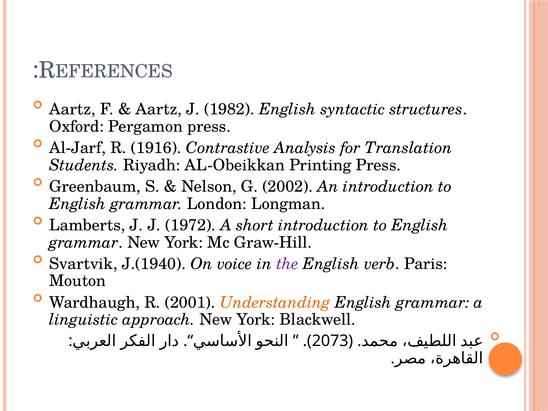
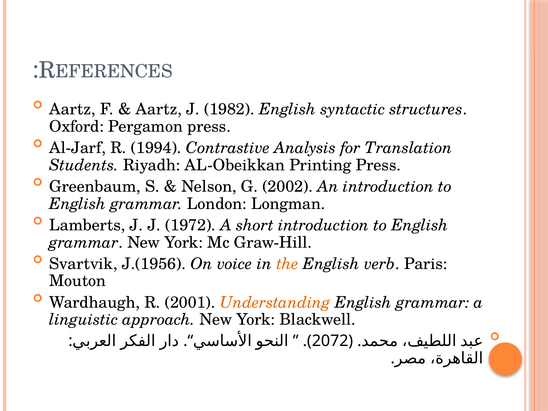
1916: 1916 -> 1994
J.(1940: J.(1940 -> J.(1956
the colour: purple -> orange
2073: 2073 -> 2072
